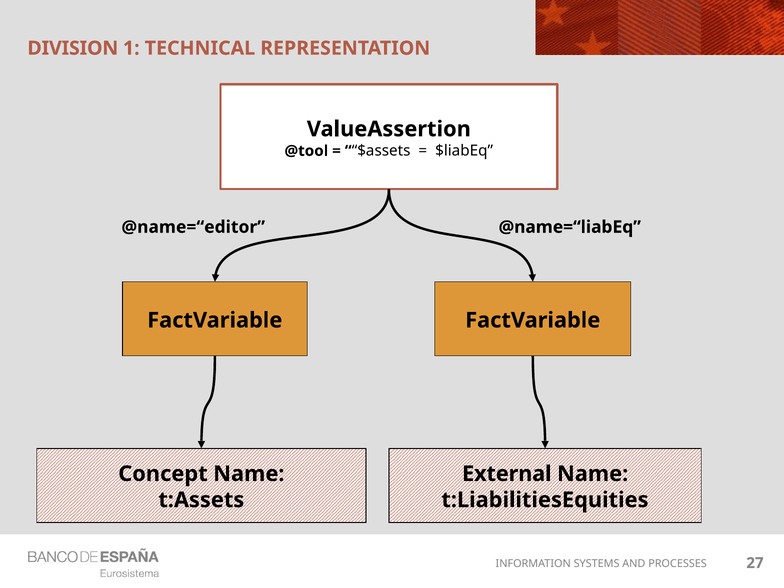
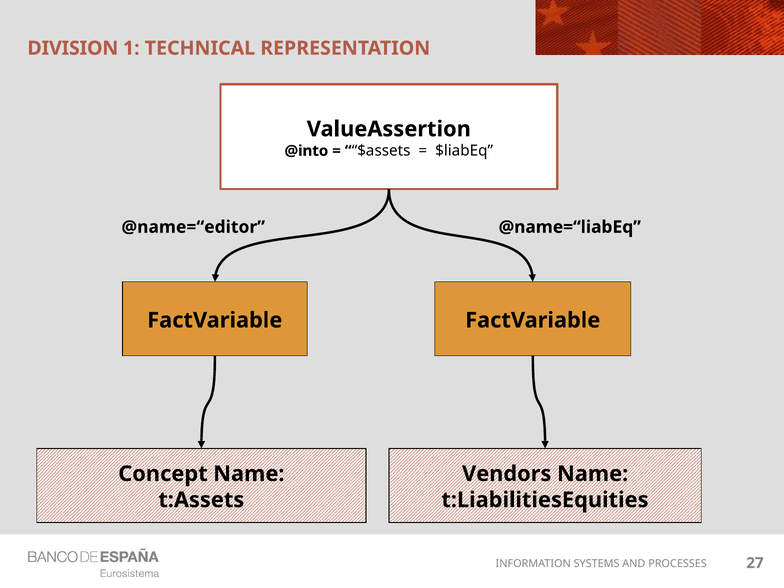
@tool: @tool -> @into
External: External -> Vendors
